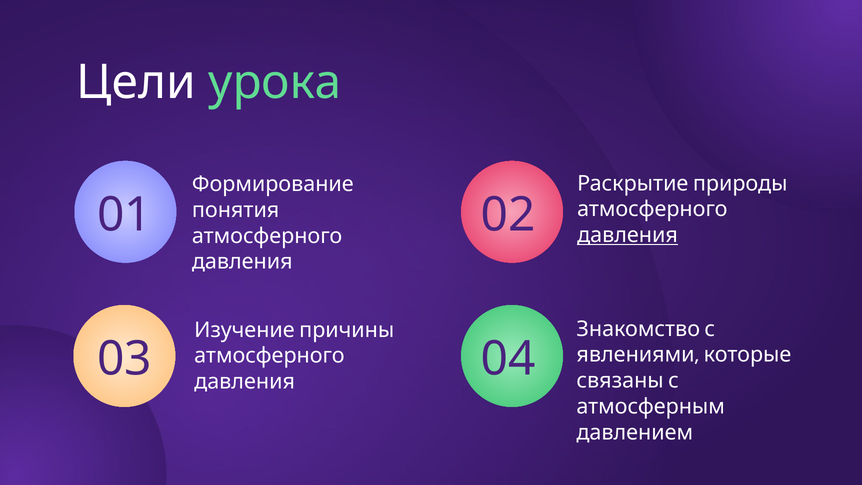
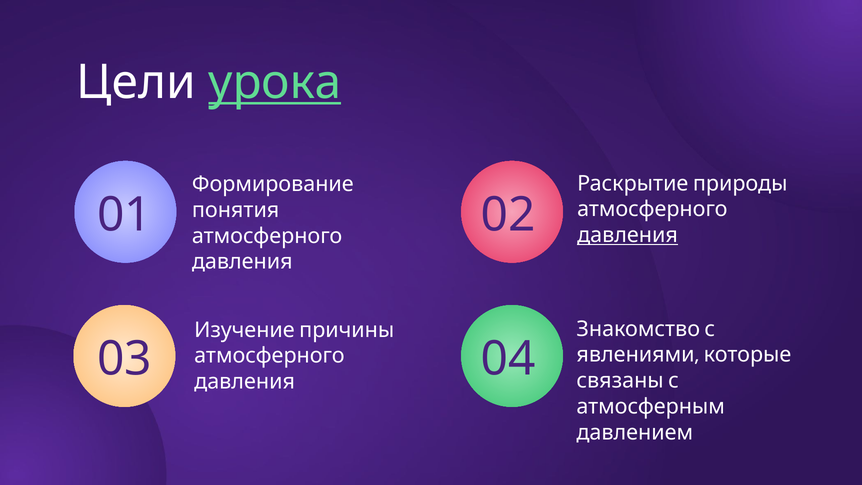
урока underline: none -> present
